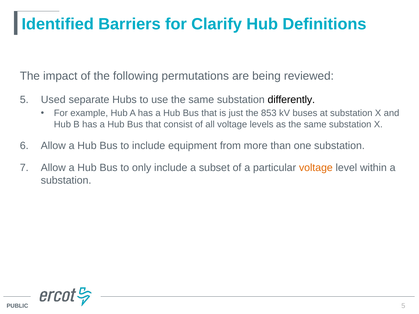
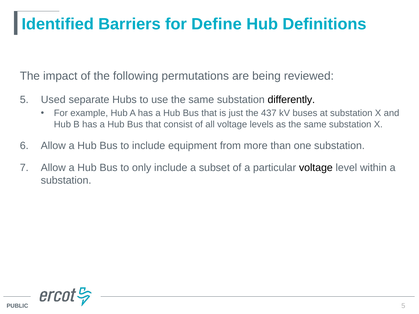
Clarify: Clarify -> Define
853: 853 -> 437
voltage at (316, 168) colour: orange -> black
